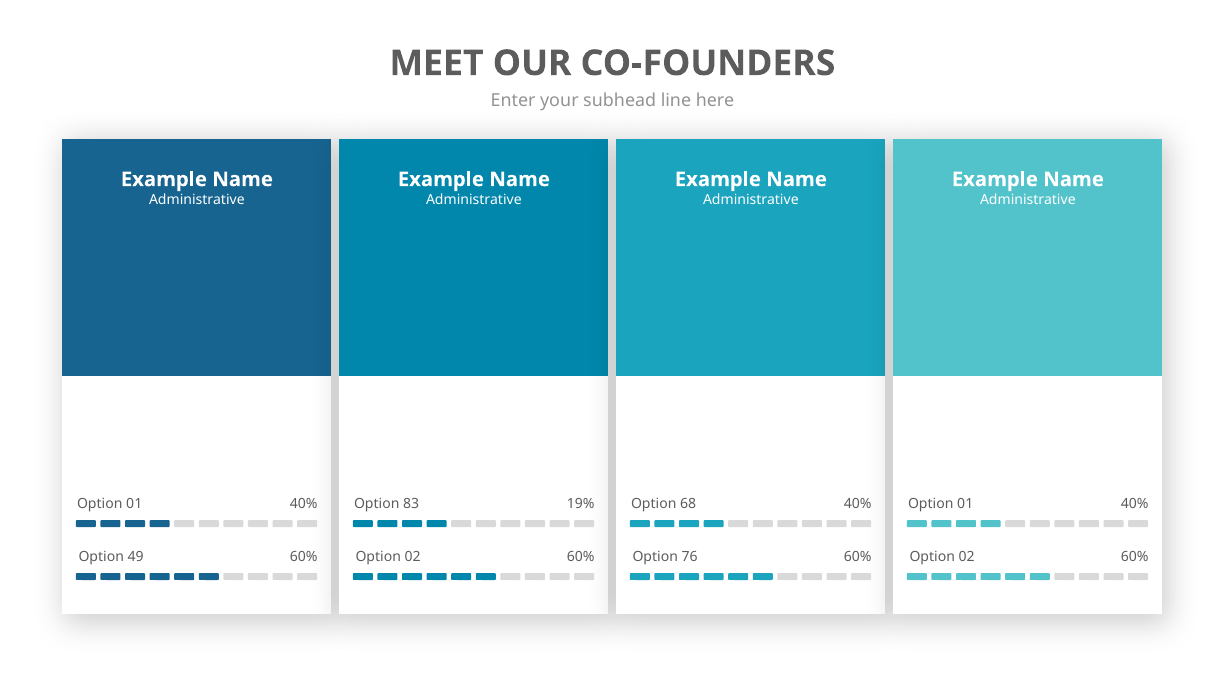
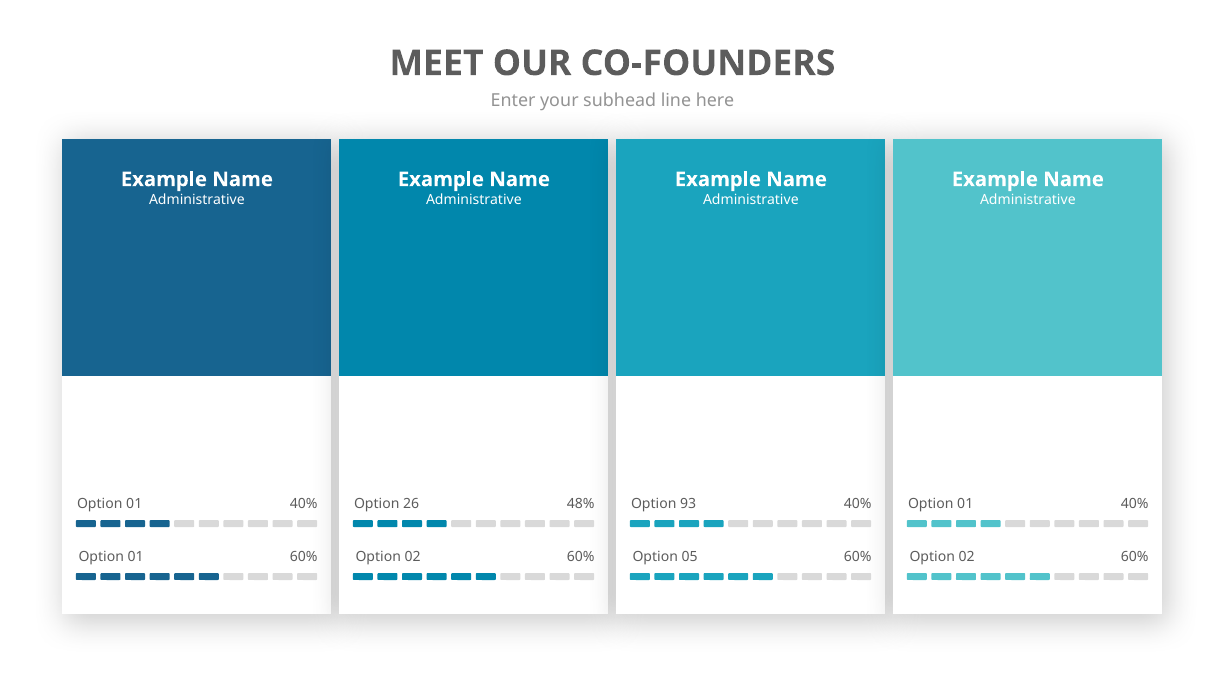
83: 83 -> 26
19%: 19% -> 48%
68: 68 -> 93
49 at (136, 557): 49 -> 01
76: 76 -> 05
